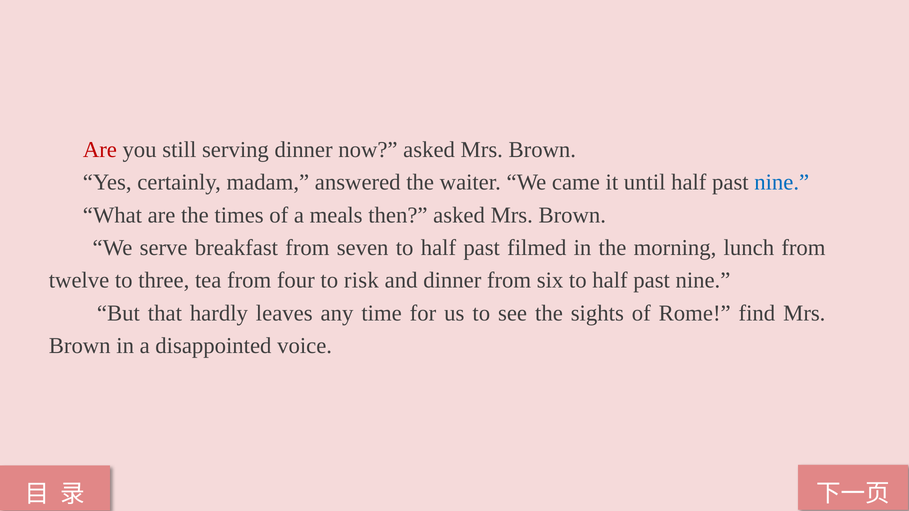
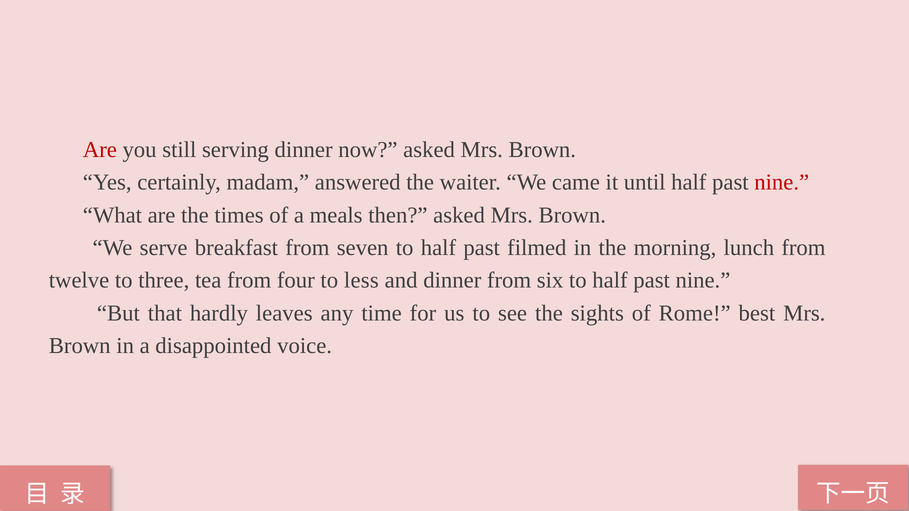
nine at (782, 182) colour: blue -> red
risk: risk -> less
find: find -> best
